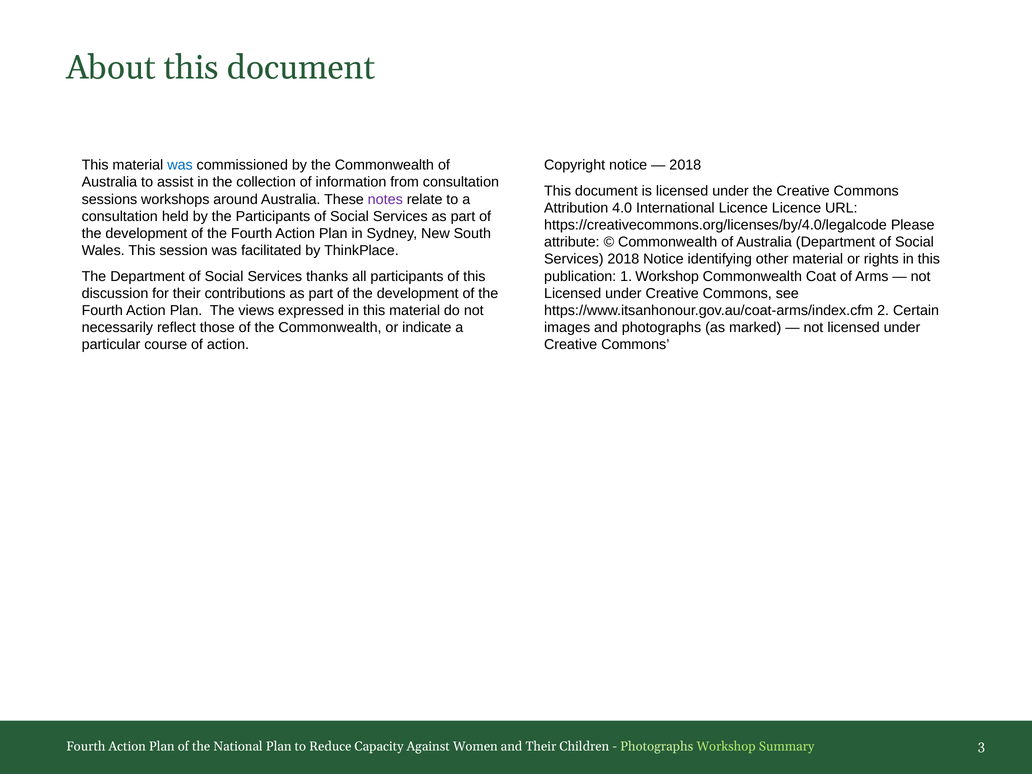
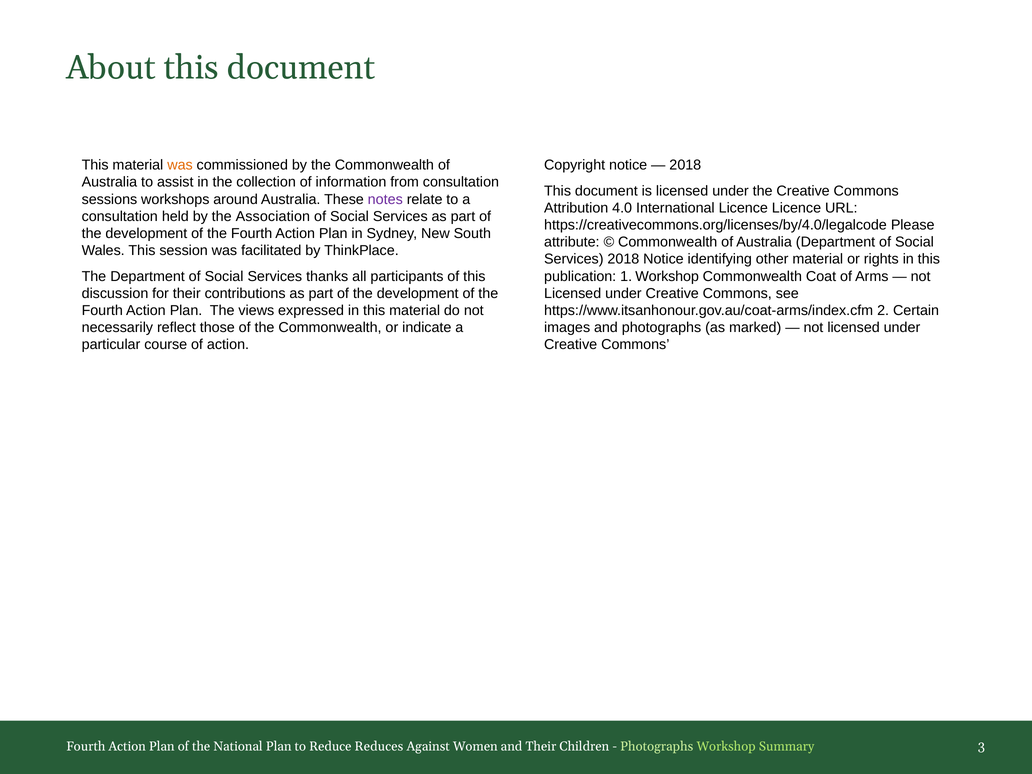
was at (180, 165) colour: blue -> orange
the Participants: Participants -> Association
Capacity: Capacity -> Reduces
